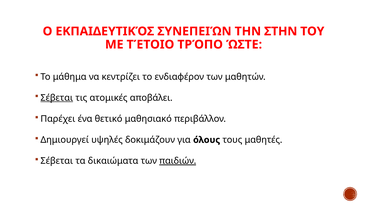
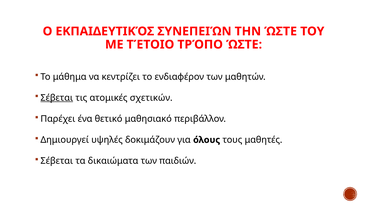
ΤΗΝ ΣΤΗΝ: ΣΤΗΝ -> ΏΣΤΕ
αποβάλει: αποβάλει -> σχετικών
παιδιών underline: present -> none
